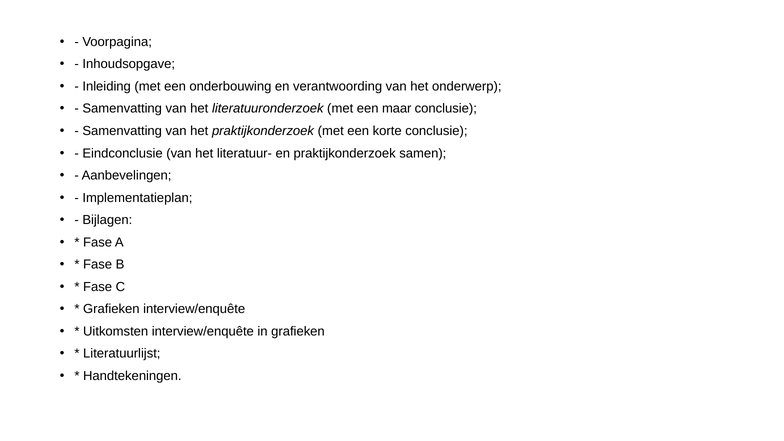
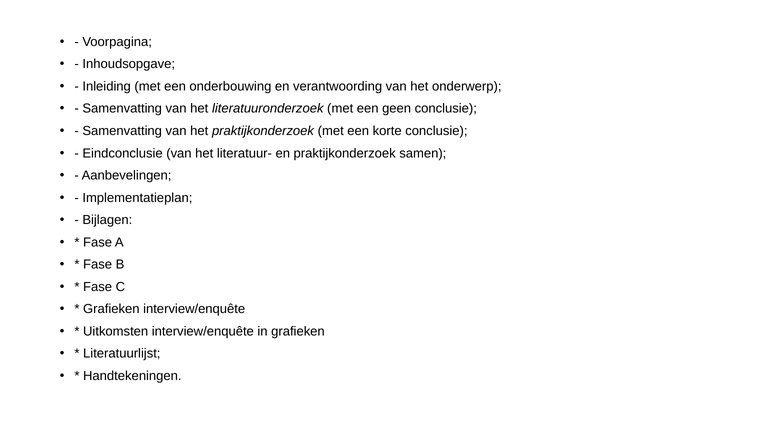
maar: maar -> geen
